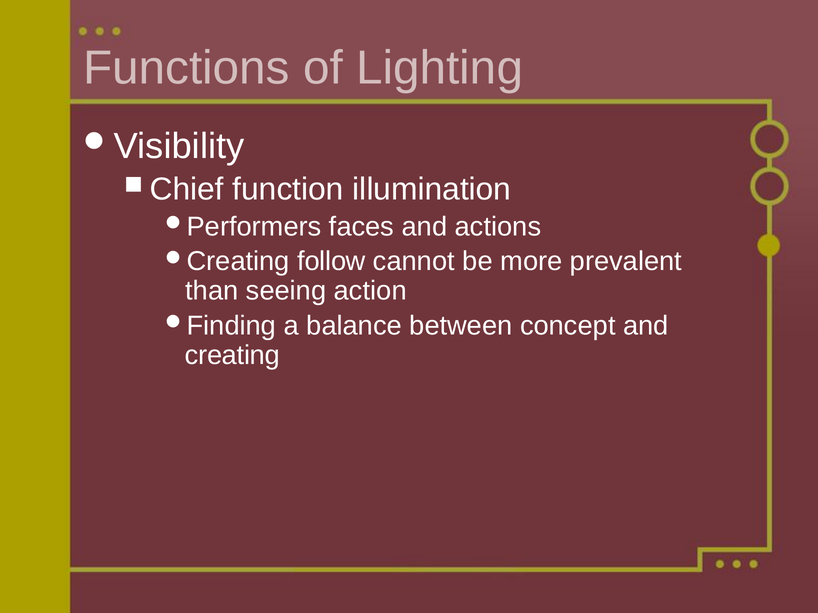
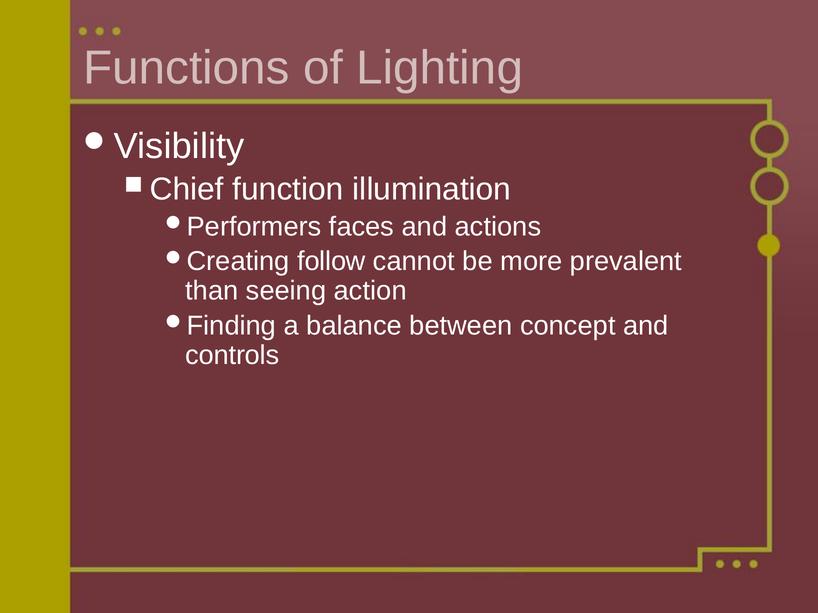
creating: creating -> controls
